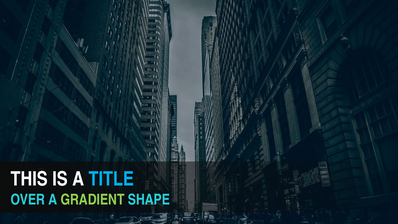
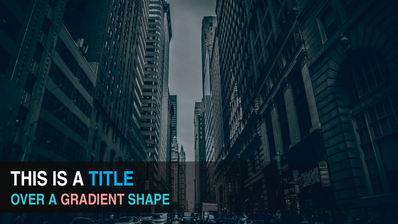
GRADIENT colour: light green -> pink
